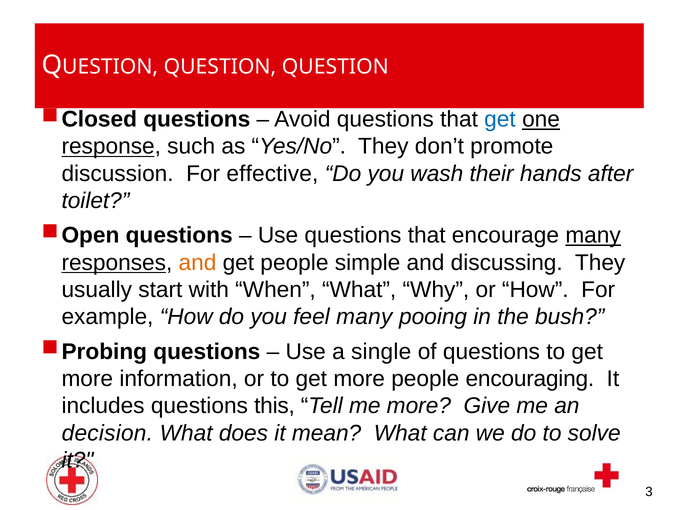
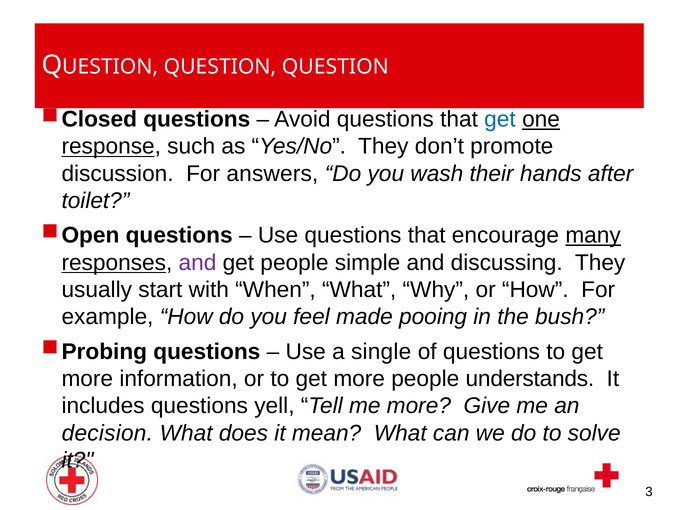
effective: effective -> answers
and at (197, 263) colour: orange -> purple
feel many: many -> made
encouraging: encouraging -> understands
this: this -> yell
